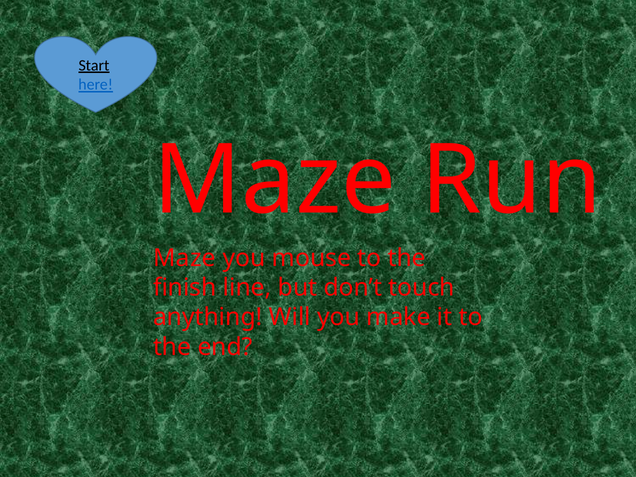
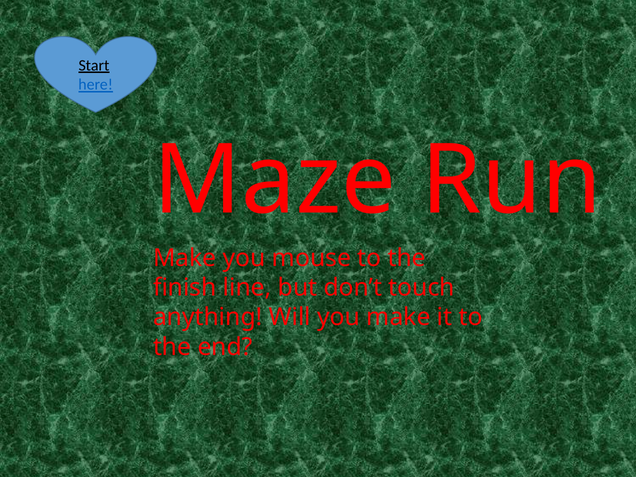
Maze at (185, 258): Maze -> Make
